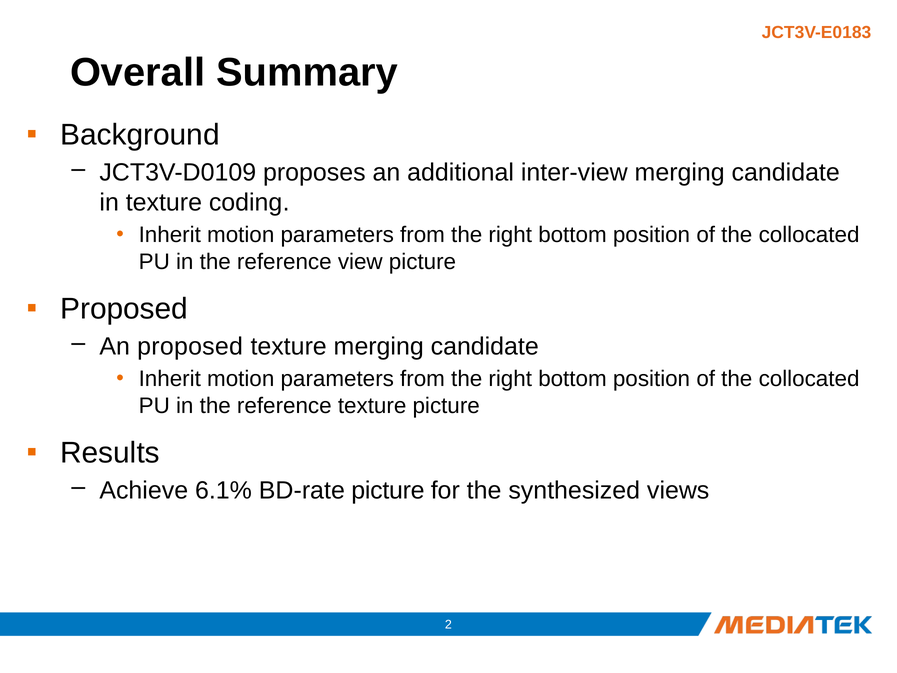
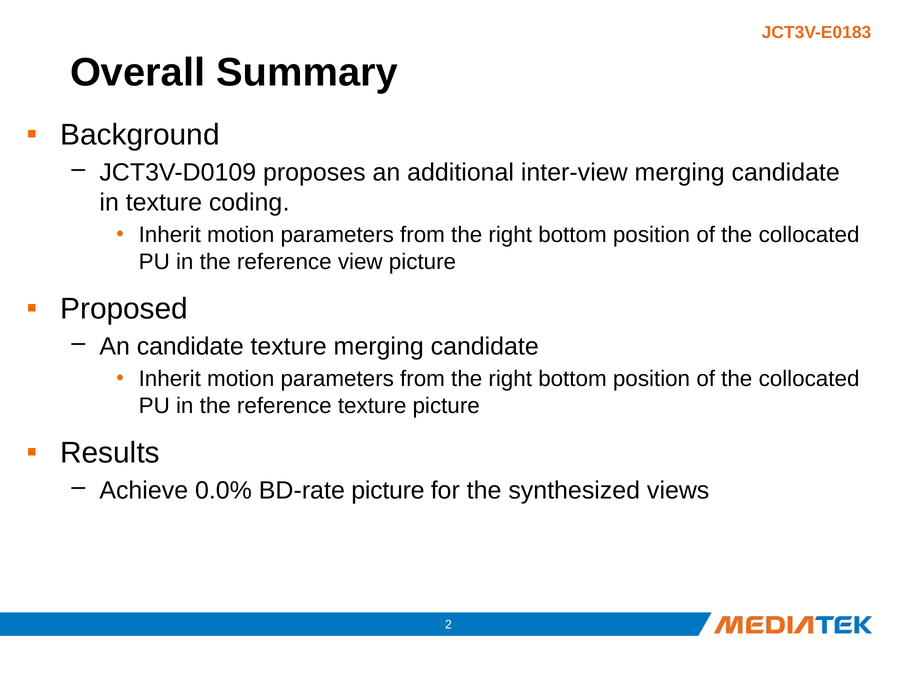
An proposed: proposed -> candidate
6.1%: 6.1% -> 0.0%
